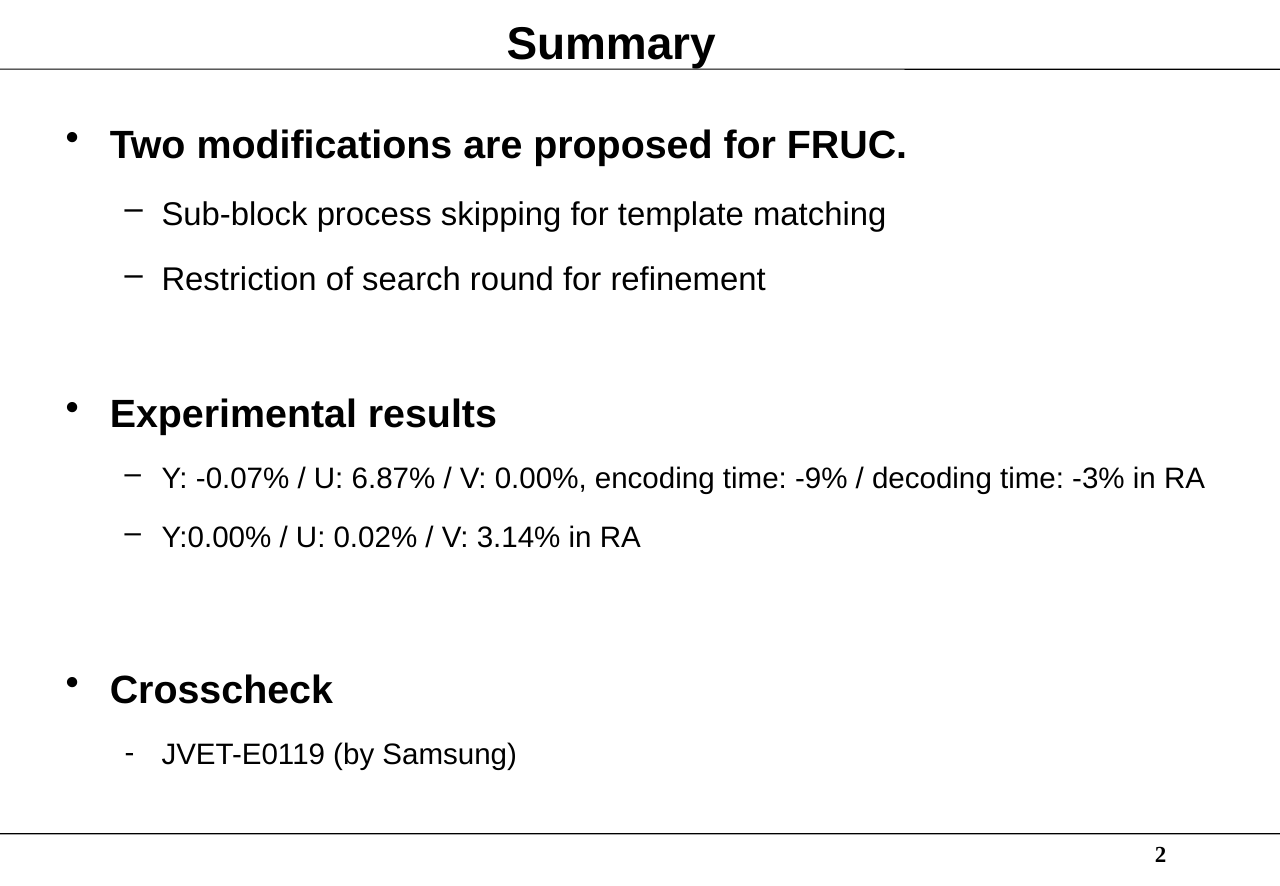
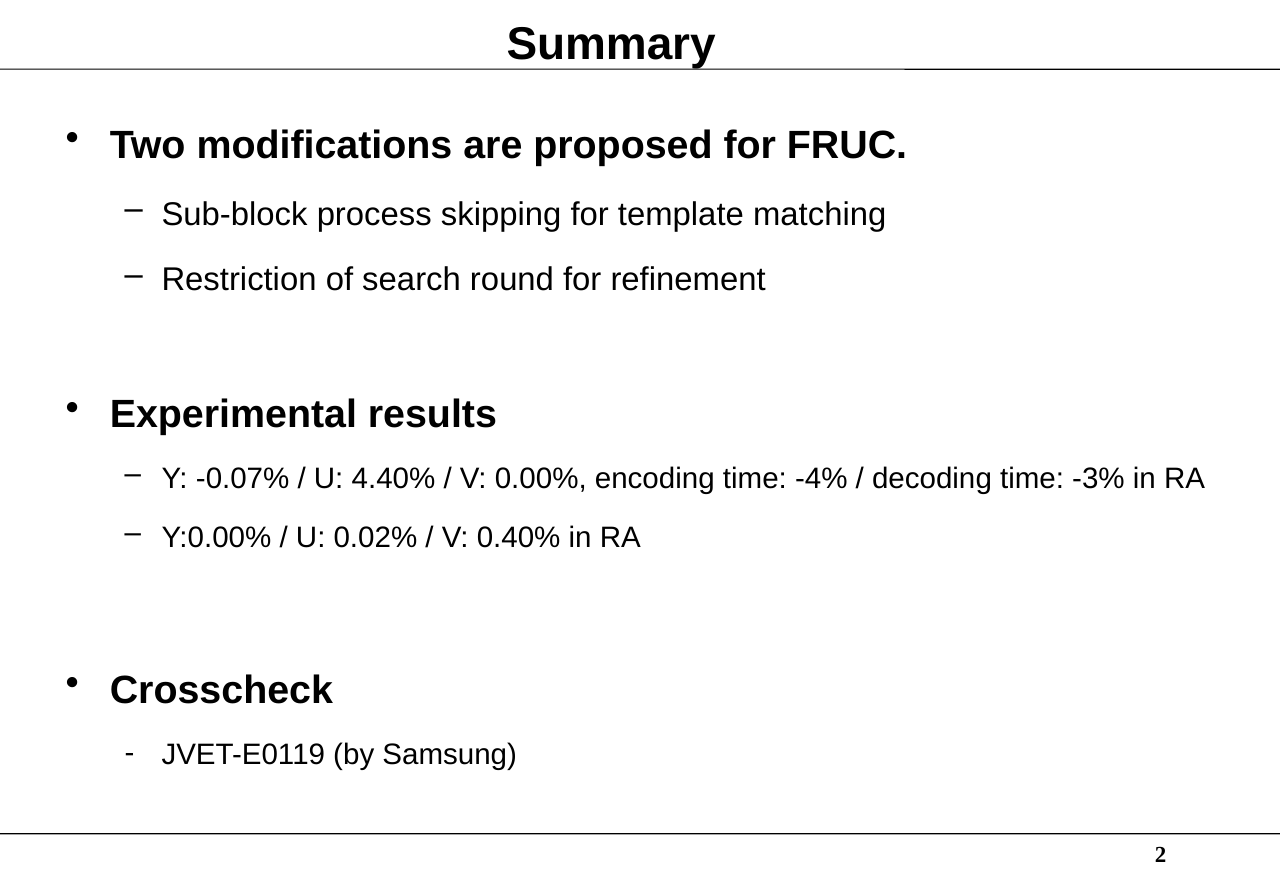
6.87%: 6.87% -> 4.40%
-9%: -9% -> -4%
3.14%: 3.14% -> 0.40%
